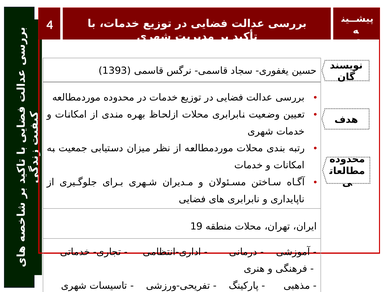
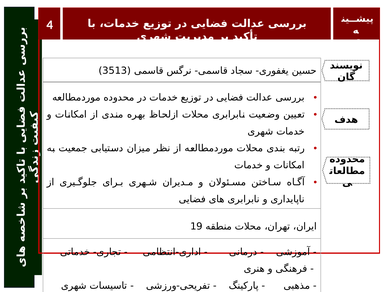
1393: 1393 -> 3513
